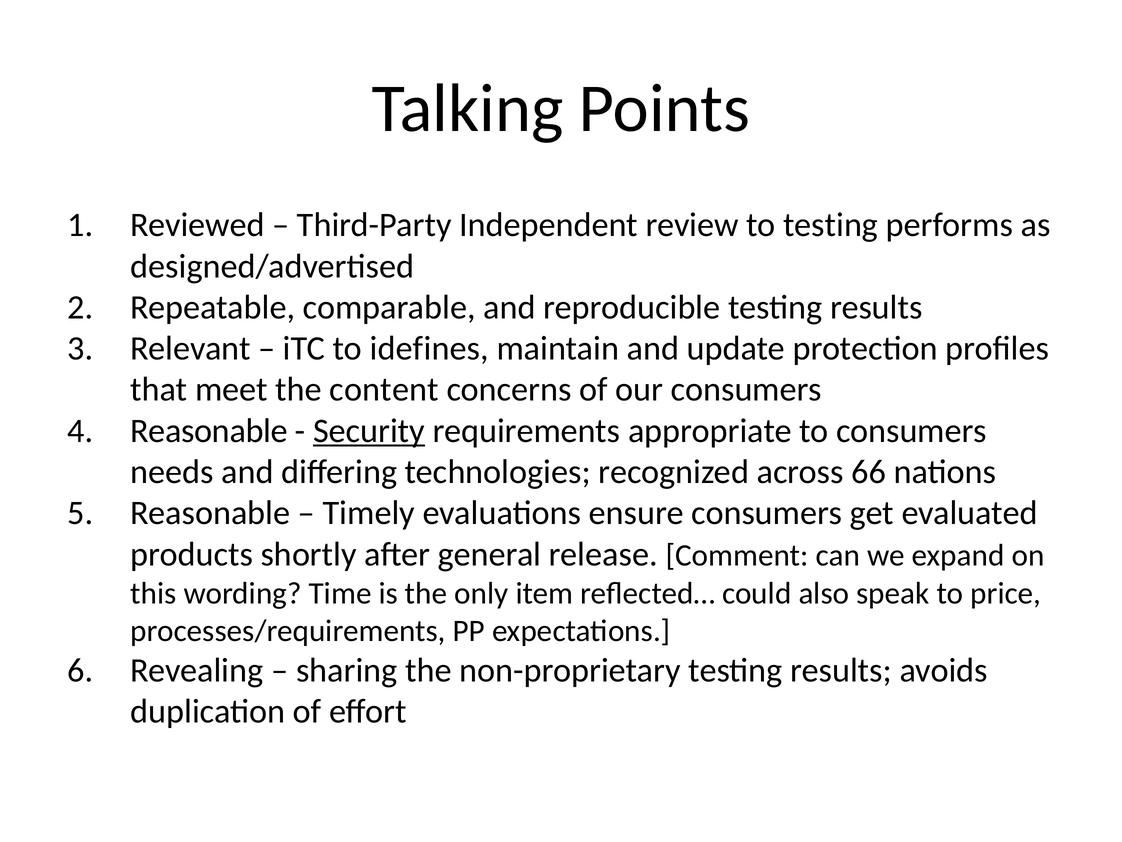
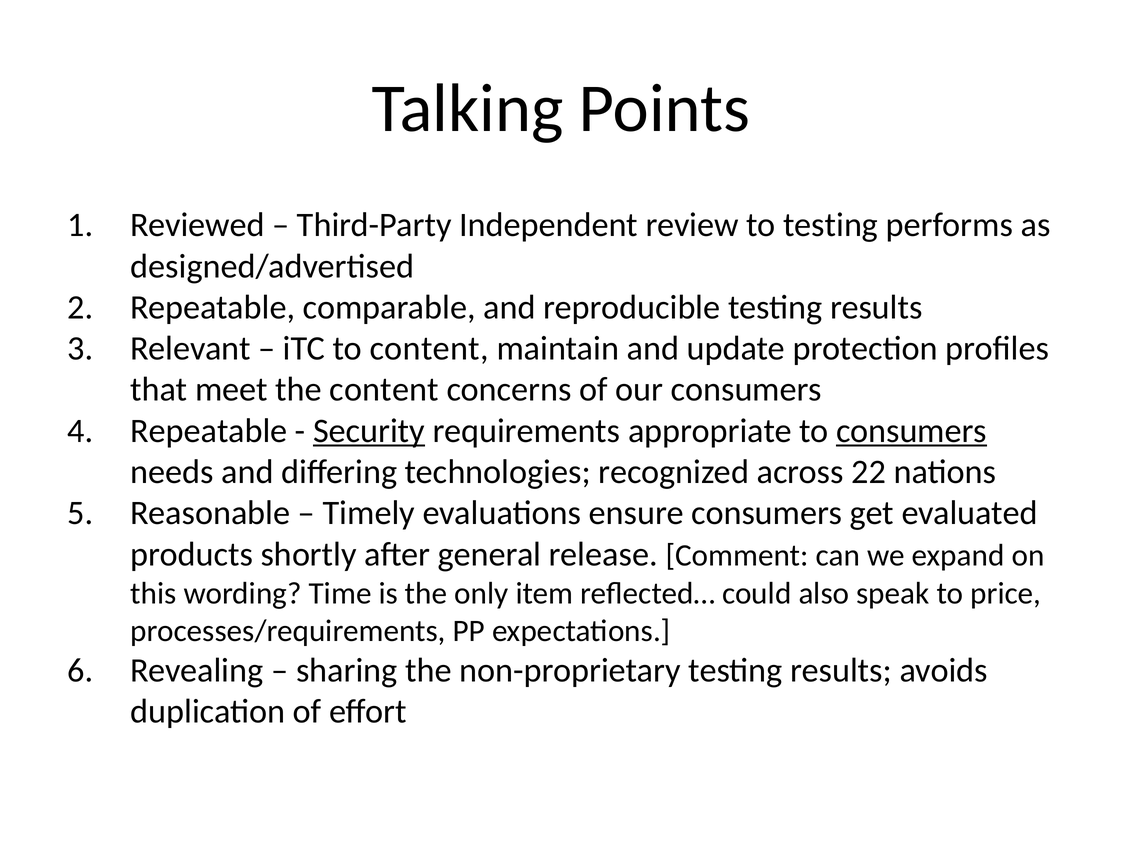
to idefines: idefines -> content
Reasonable at (209, 431): Reasonable -> Repeatable
consumers at (912, 431) underline: none -> present
66: 66 -> 22
